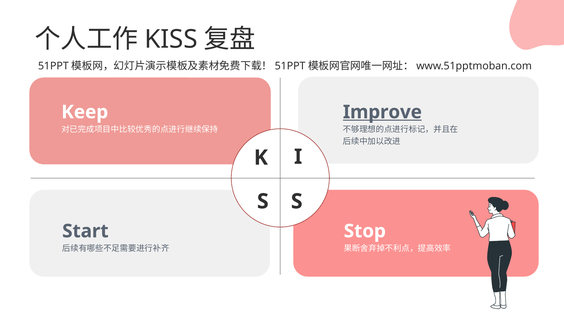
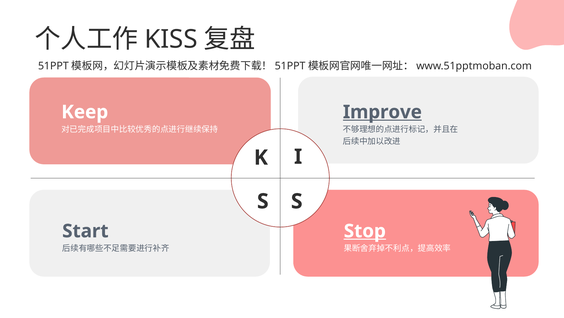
Stop underline: none -> present
